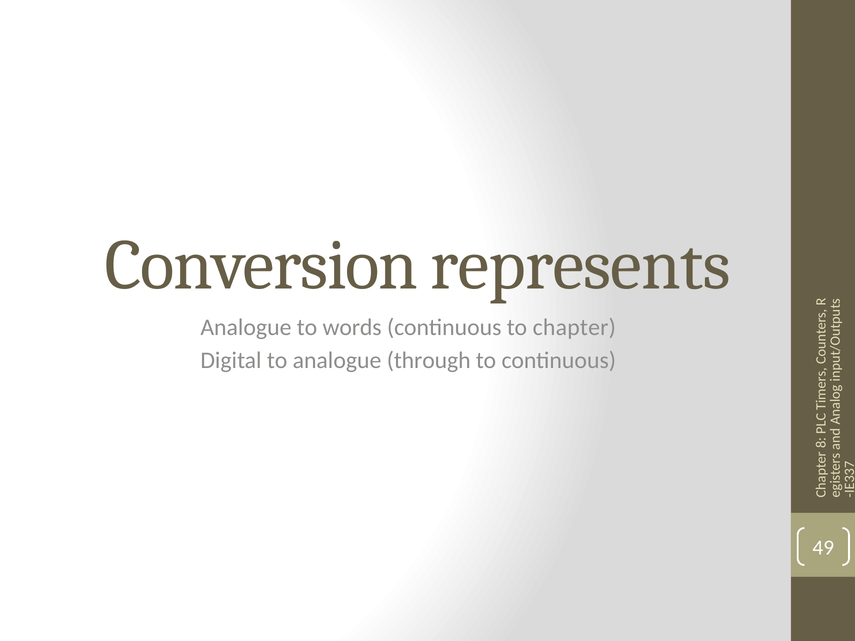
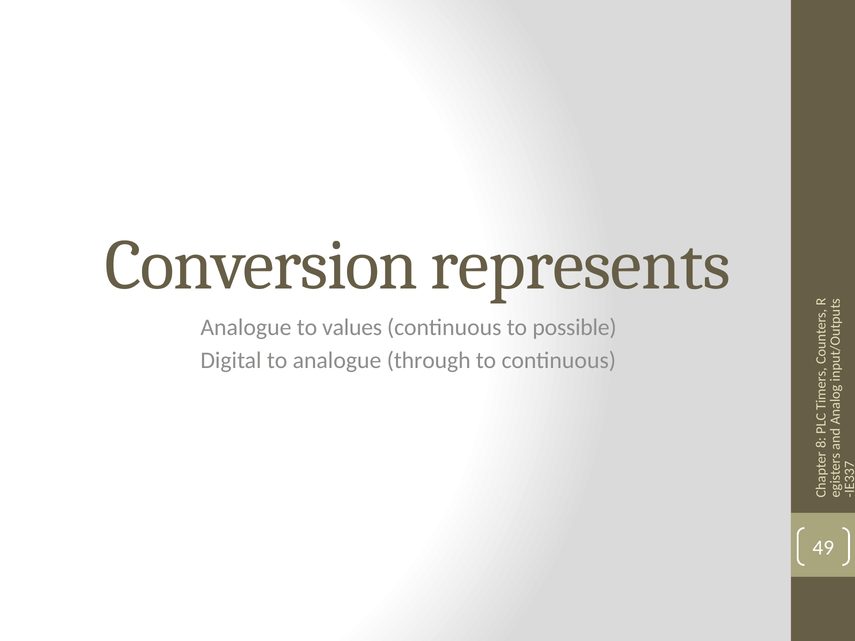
words: words -> values
chapter: chapter -> possible
